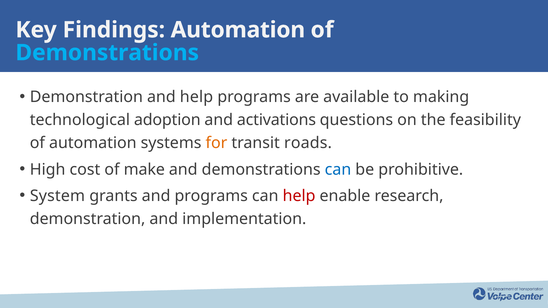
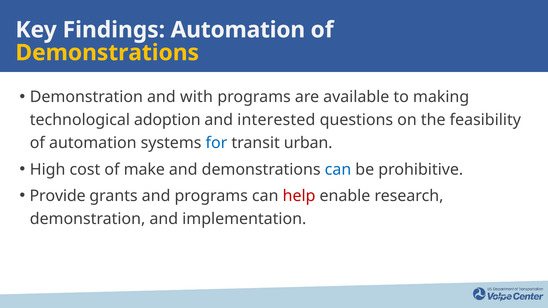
Demonstrations at (107, 53) colour: light blue -> yellow
and help: help -> with
activations: activations -> interested
for colour: orange -> blue
roads: roads -> urban
System: System -> Provide
